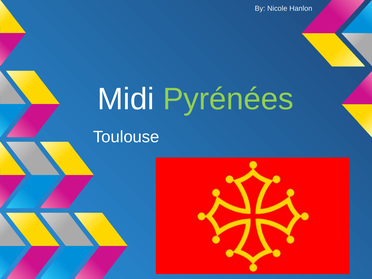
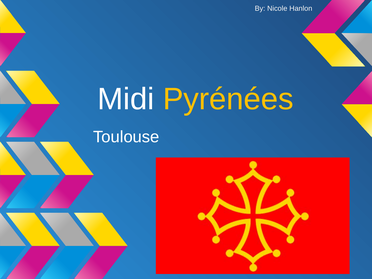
Pyrénées colour: light green -> yellow
